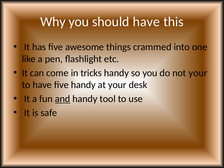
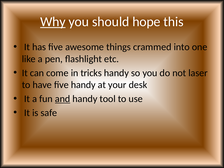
Why underline: none -> present
should have: have -> hope
not your: your -> laser
